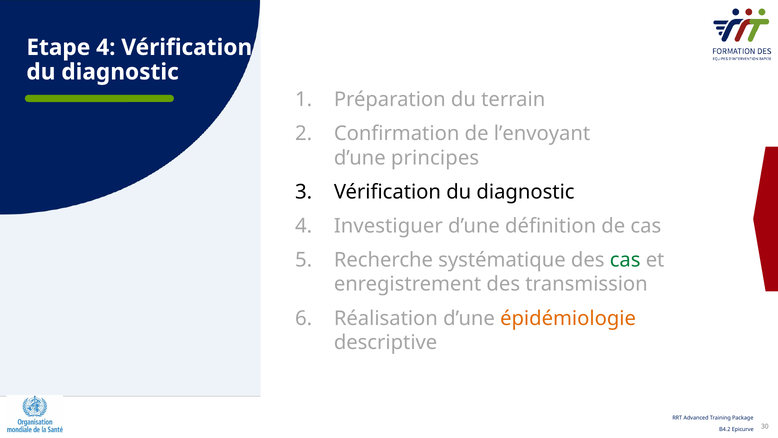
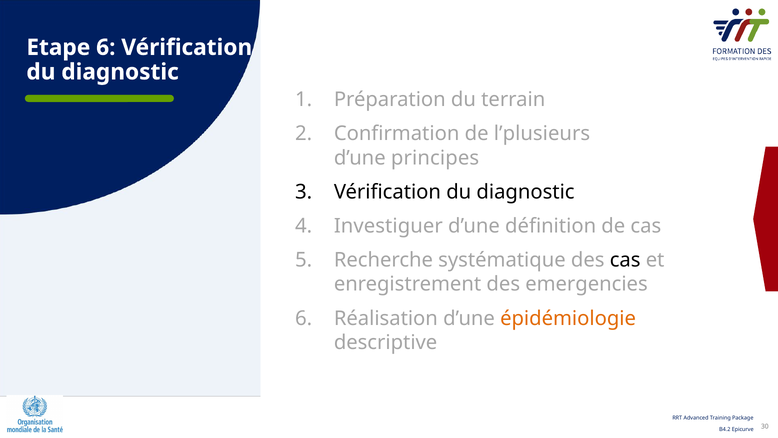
Etape 4: 4 -> 6
l’envoyant: l’envoyant -> l’plusieurs
cas at (625, 260) colour: green -> black
transmission: transmission -> emergencies
